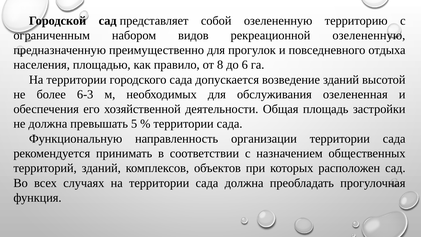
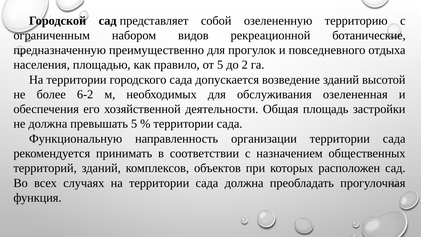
рекреационной озелененную: озелененную -> ботанические
от 8: 8 -> 5
6: 6 -> 2
6-3: 6-3 -> 6-2
